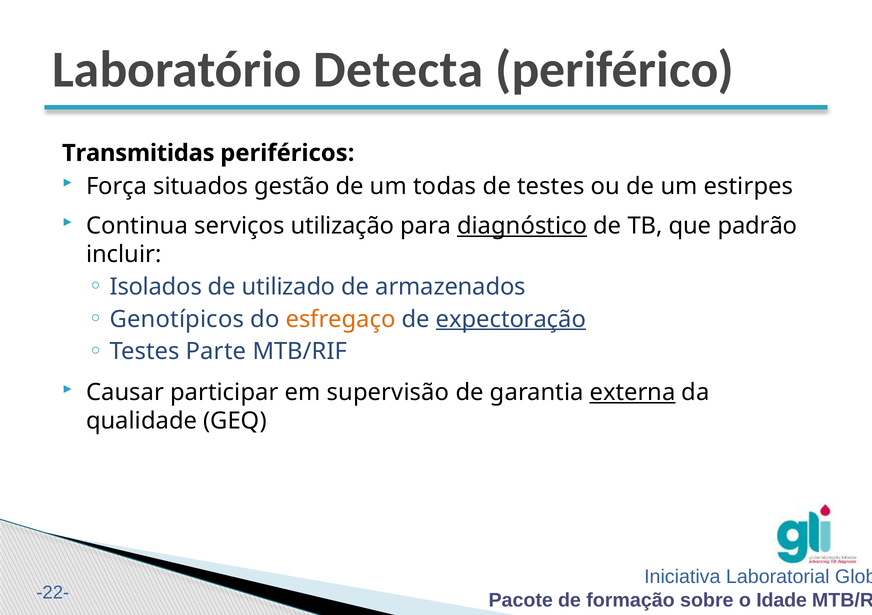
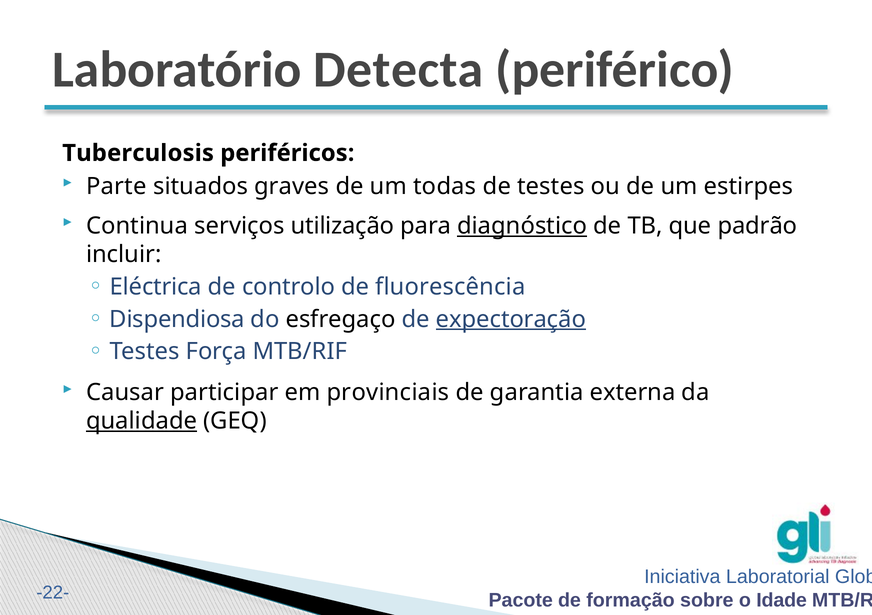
Transmitidas: Transmitidas -> Tuberculosis
Força: Força -> Parte
gestão: gestão -> graves
Isolados: Isolados -> Eléctrica
utilizado: utilizado -> controlo
armazenados: armazenados -> fluorescência
Genotípicos: Genotípicos -> Dispendiosa
esfregaço colour: orange -> black
Parte: Parte -> Força
supervisão: supervisão -> provinciais
externa underline: present -> none
qualidade underline: none -> present
